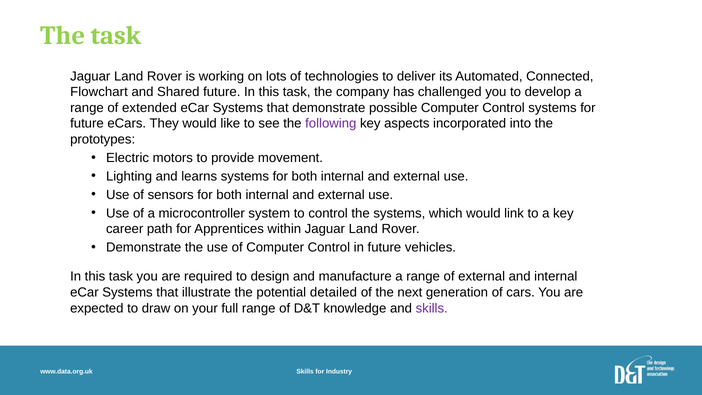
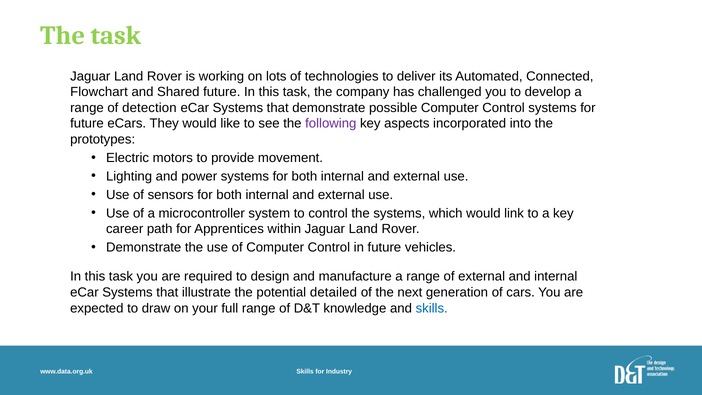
extended: extended -> detection
learns: learns -> power
skills at (432, 308) colour: purple -> blue
